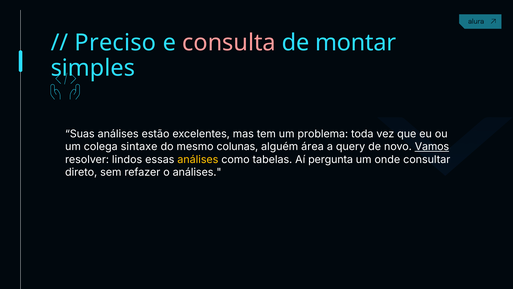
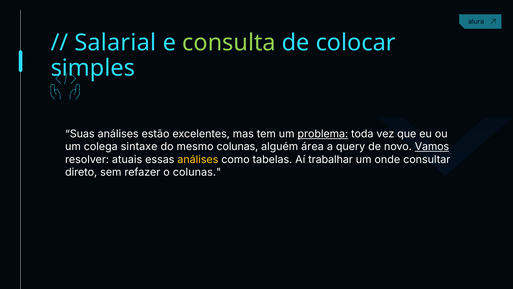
Preciso: Preciso -> Salarial
consulta colour: pink -> light green
montar: montar -> colocar
problema underline: none -> present
lindos: lindos -> atuais
pergunta: pergunta -> trabalhar
o análises: análises -> colunas
